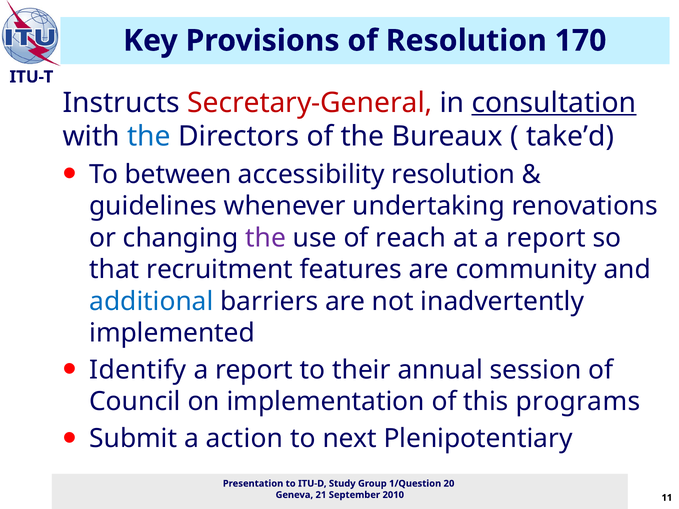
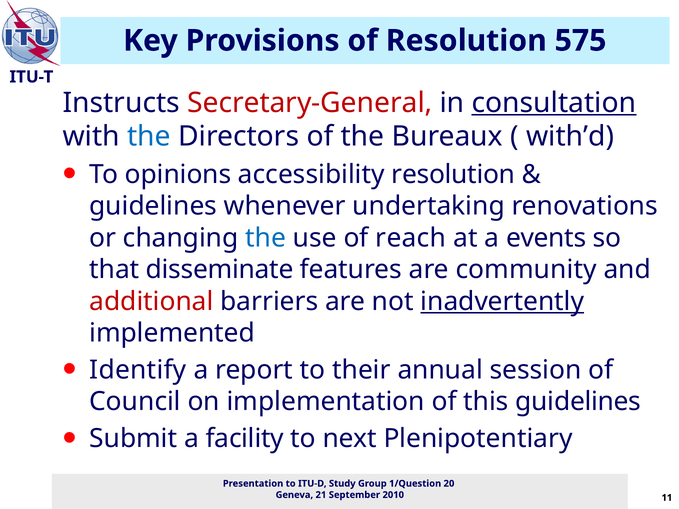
170: 170 -> 575
take’d: take’d -> with’d
between: between -> opinions
the at (266, 238) colour: purple -> blue
at a report: report -> events
recruitment: recruitment -> disseminate
additional colour: blue -> red
inadvertently underline: none -> present
this programs: programs -> guidelines
action: action -> facility
